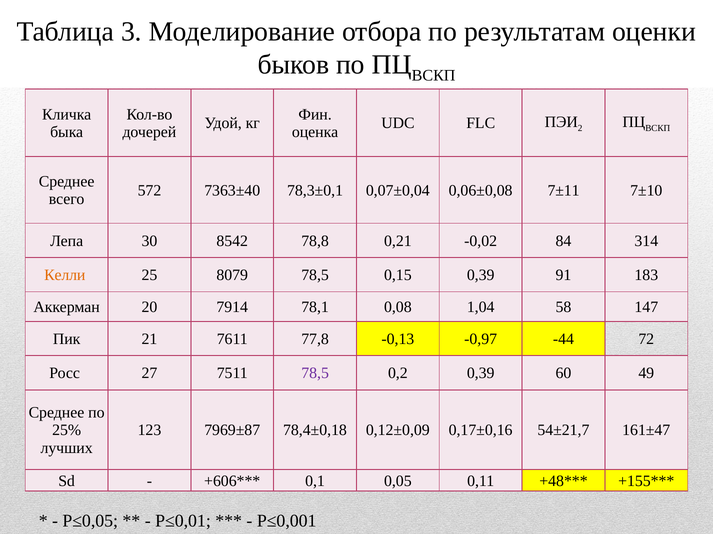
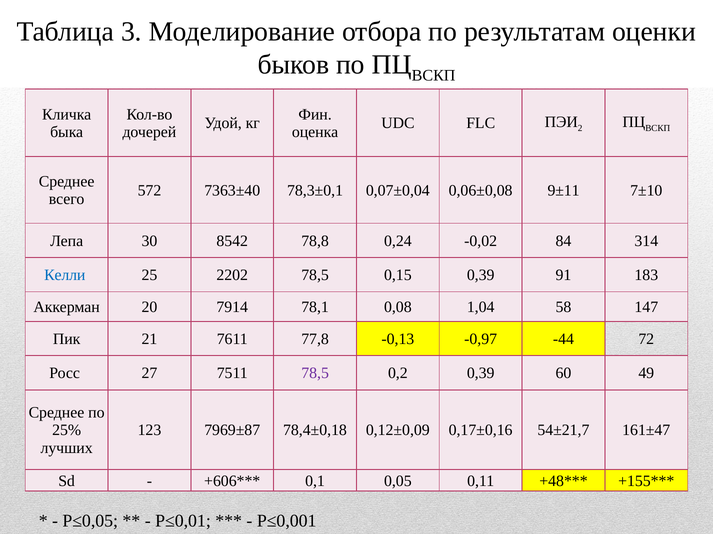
7±11: 7±11 -> 9±11
0,21: 0,21 -> 0,24
Келли colour: orange -> blue
8079: 8079 -> 2202
